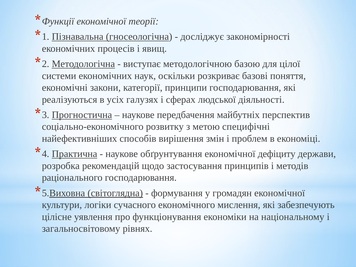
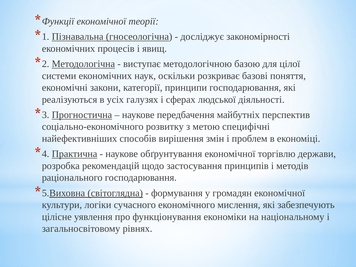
дефіциту: дефіциту -> торгівлю
